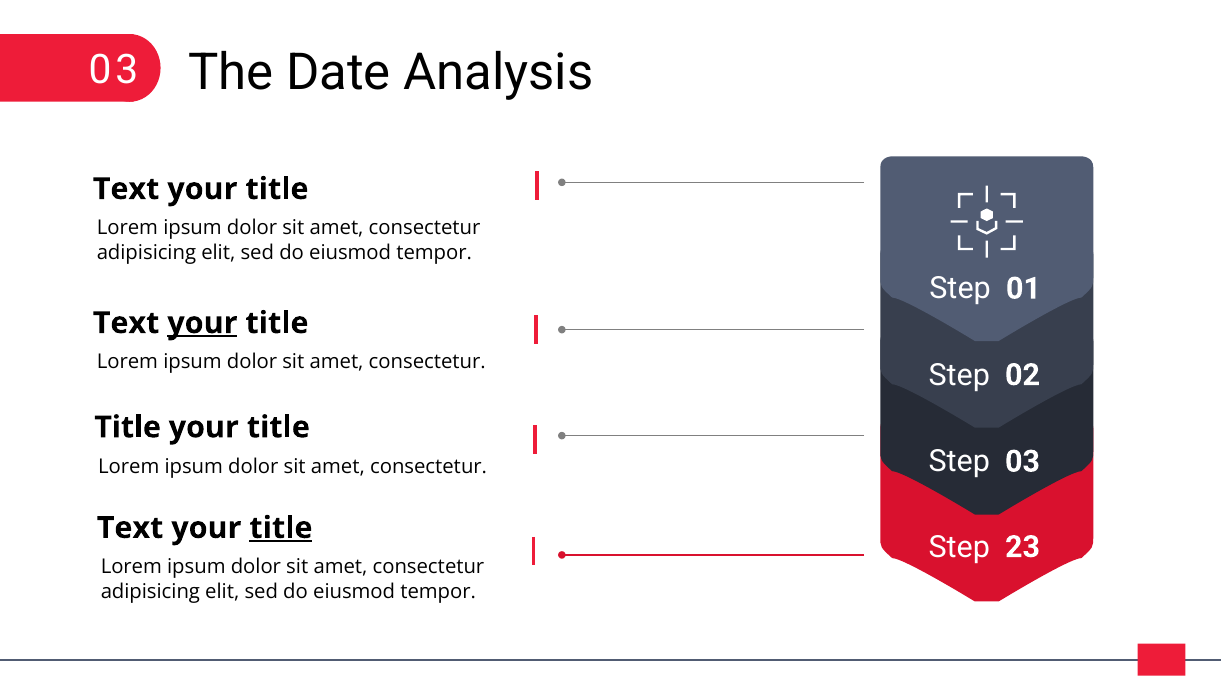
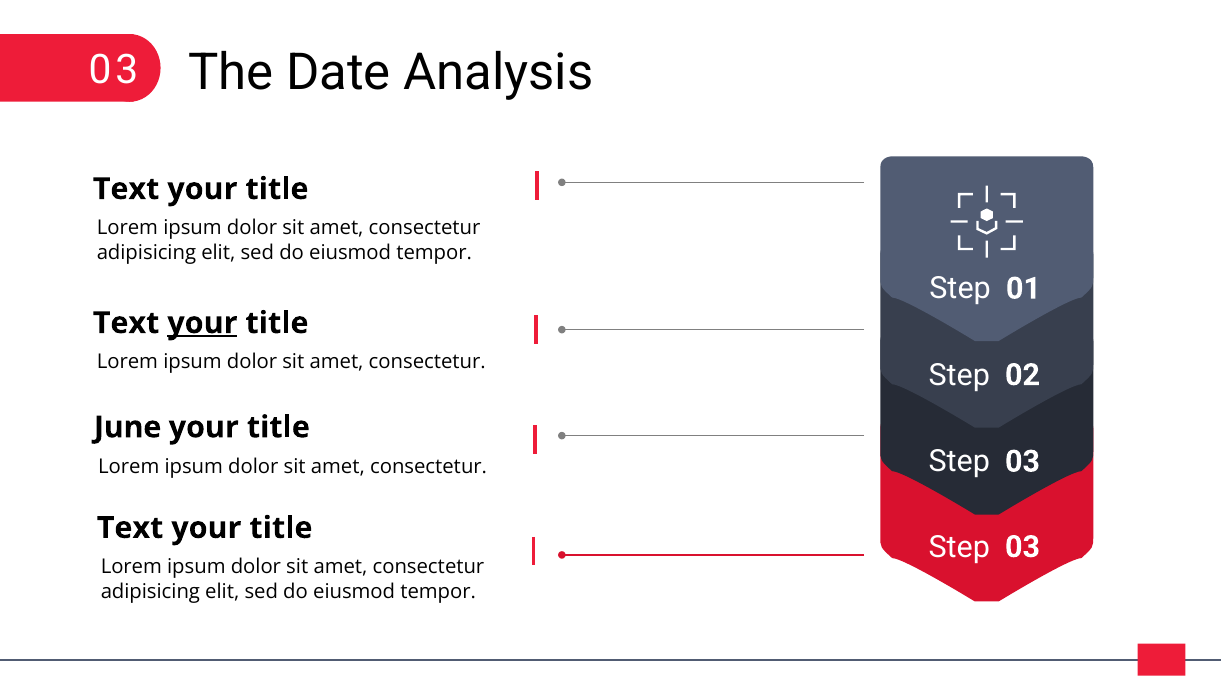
Title at (128, 427): Title -> June
title at (281, 528) underline: present -> none
23 at (1023, 547): 23 -> 03
